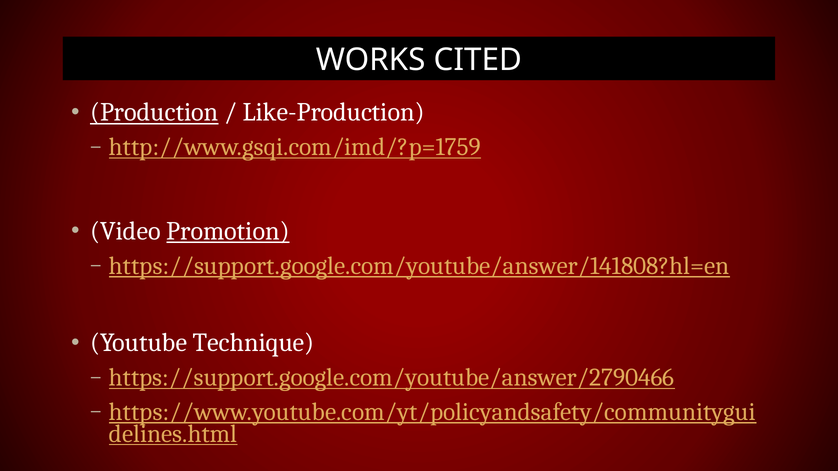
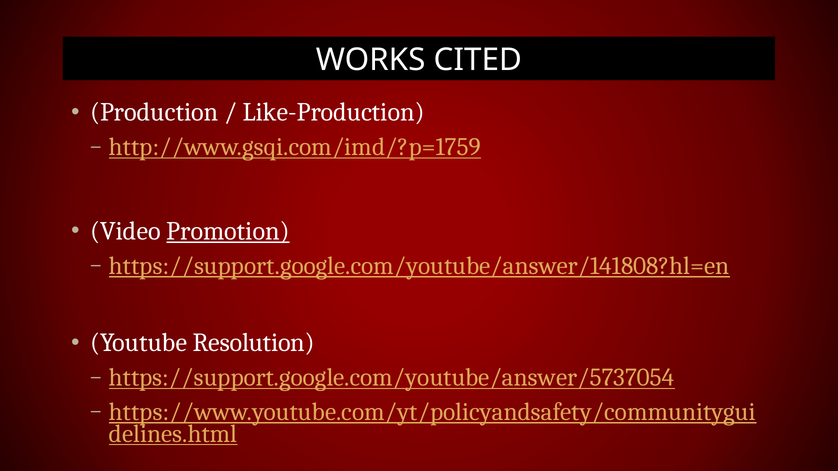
Production underline: present -> none
Technique: Technique -> Resolution
https://support.google.com/youtube/answer/2790466: https://support.google.com/youtube/answer/2790466 -> https://support.google.com/youtube/answer/5737054
